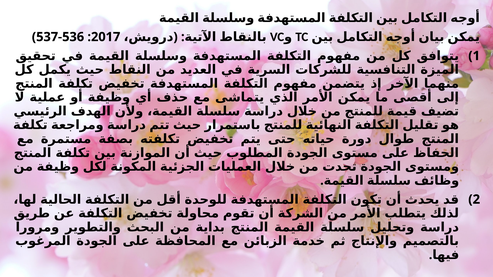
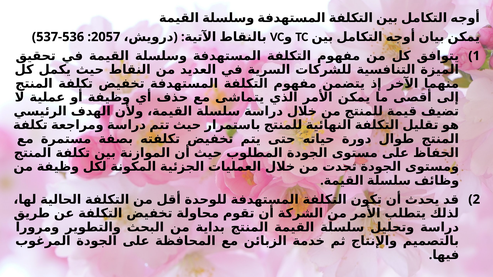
2017: 2017 -> 2057
